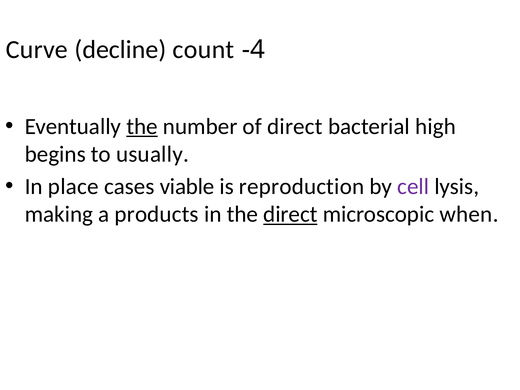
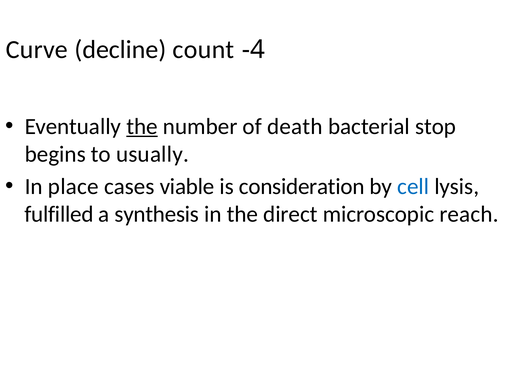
of direct: direct -> death
high: high -> stop
reproduction: reproduction -> consideration
cell colour: purple -> blue
making: making -> fulfilled
products: products -> synthesis
direct at (290, 214) underline: present -> none
when: when -> reach
